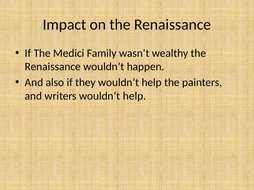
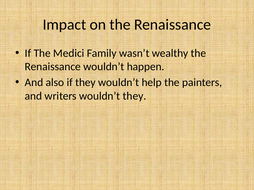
writers wouldn’t help: help -> they
